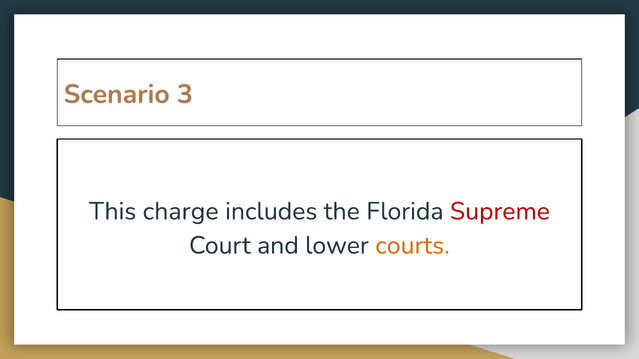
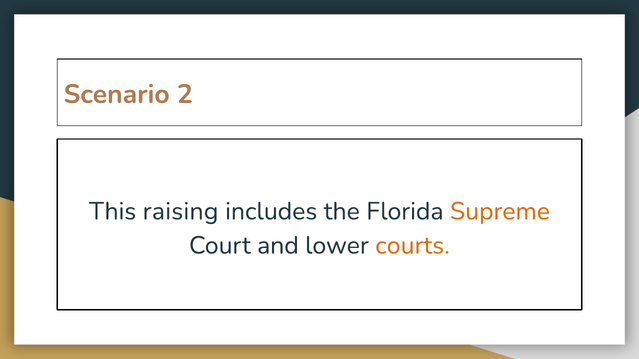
3: 3 -> 2
charge: charge -> raising
Supreme colour: red -> orange
